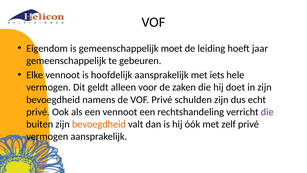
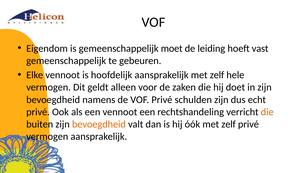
jaar: jaar -> vast
aansprakelijk met iets: iets -> zelf
die at (267, 112) colour: purple -> orange
